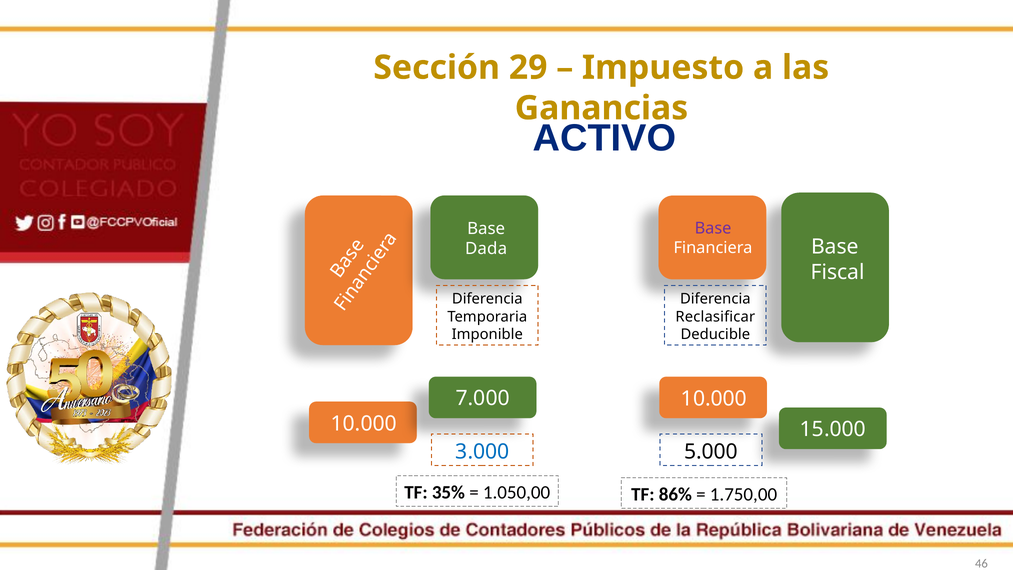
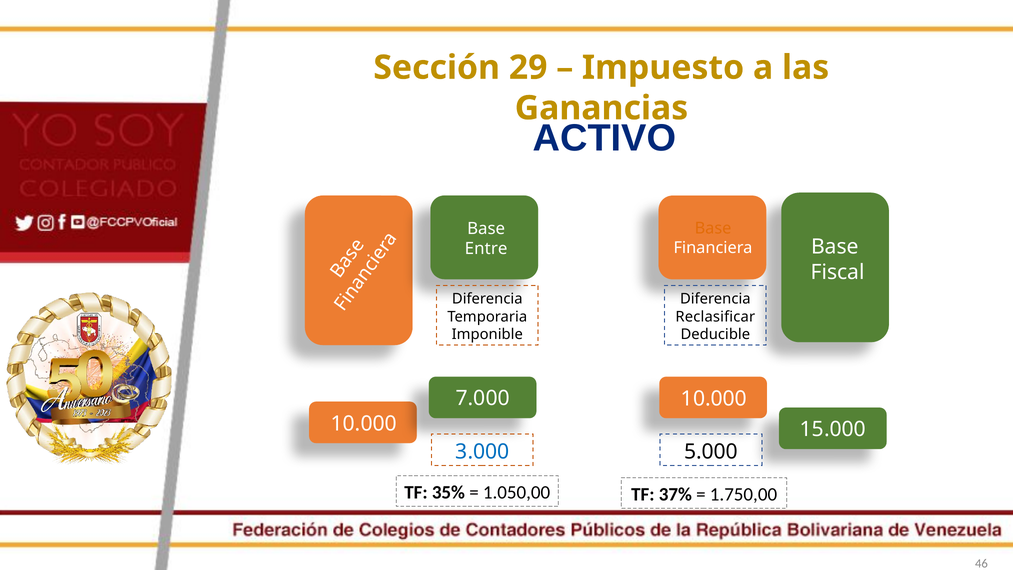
Base at (713, 228) colour: purple -> orange
Dada: Dada -> Entre
86%: 86% -> 37%
